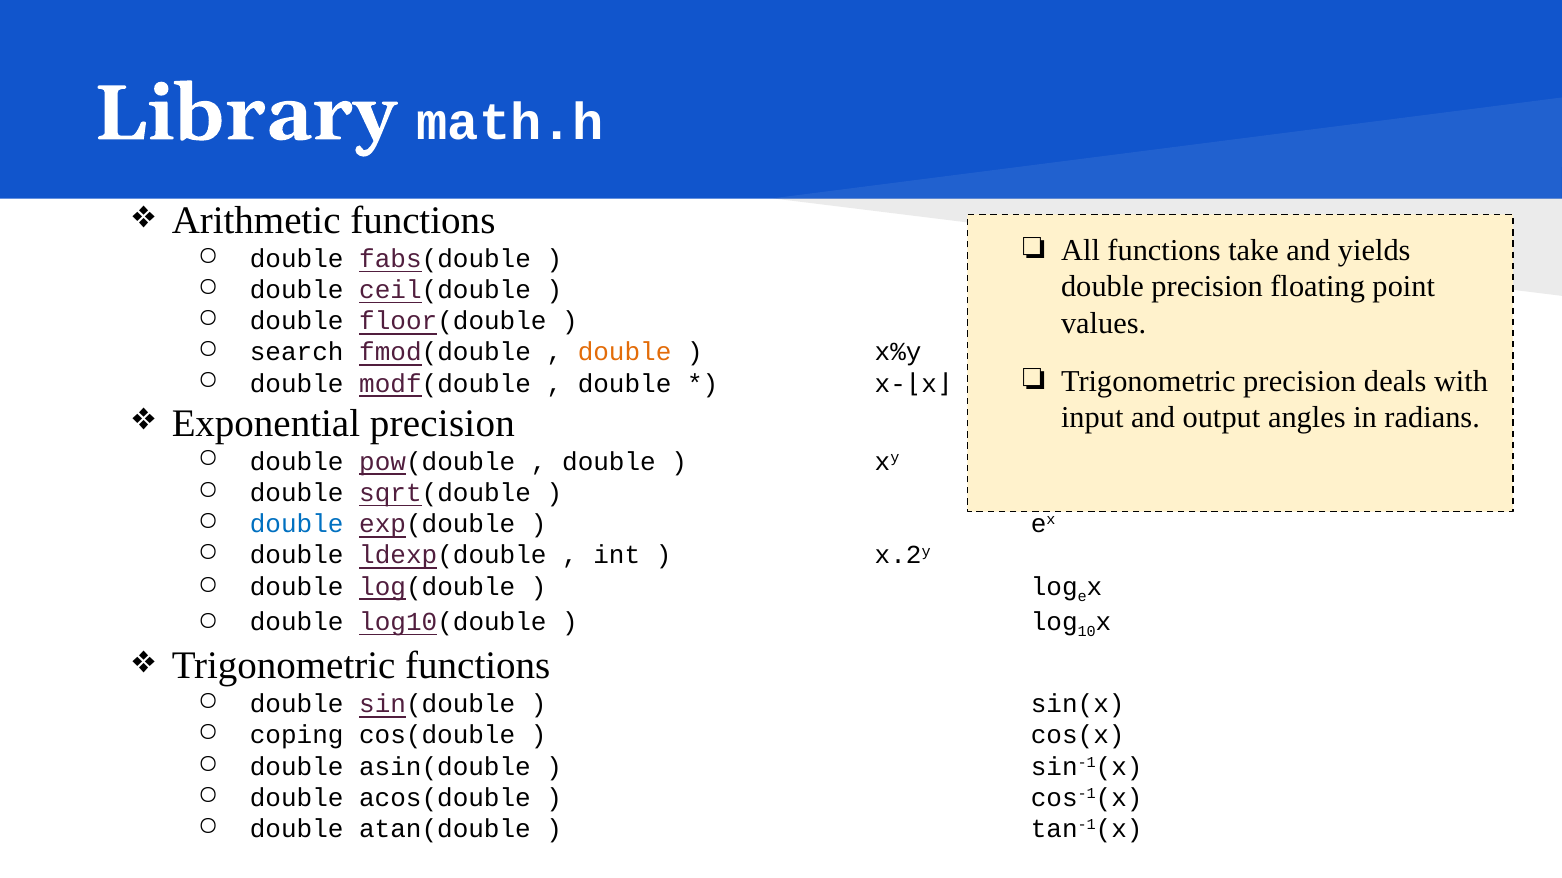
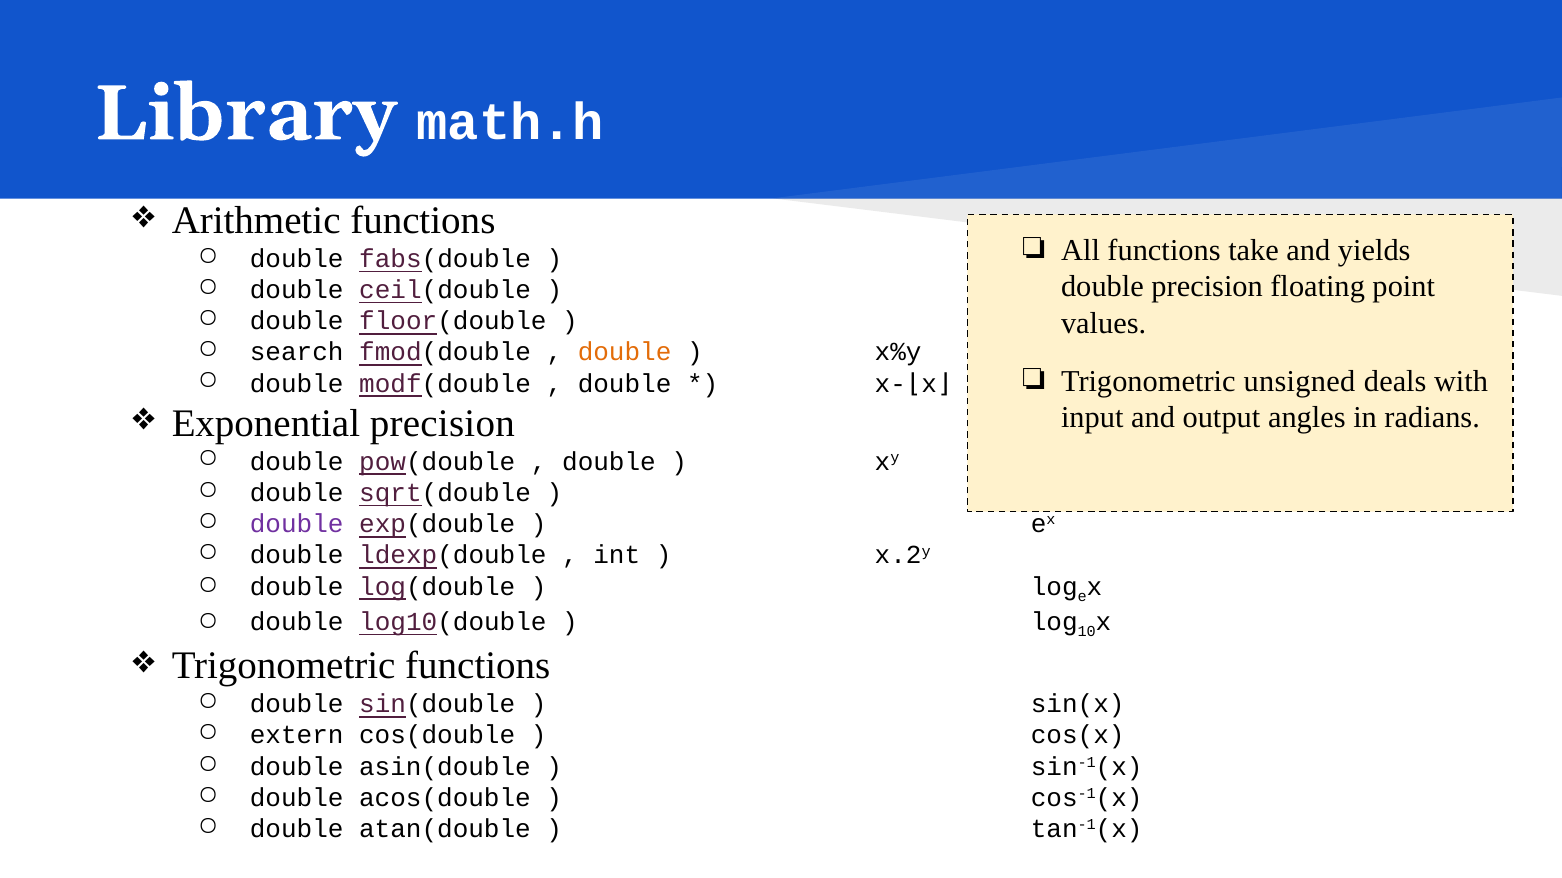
Trigonometric precision: precision -> unsigned
double at (297, 524) colour: blue -> purple
coping: coping -> extern
